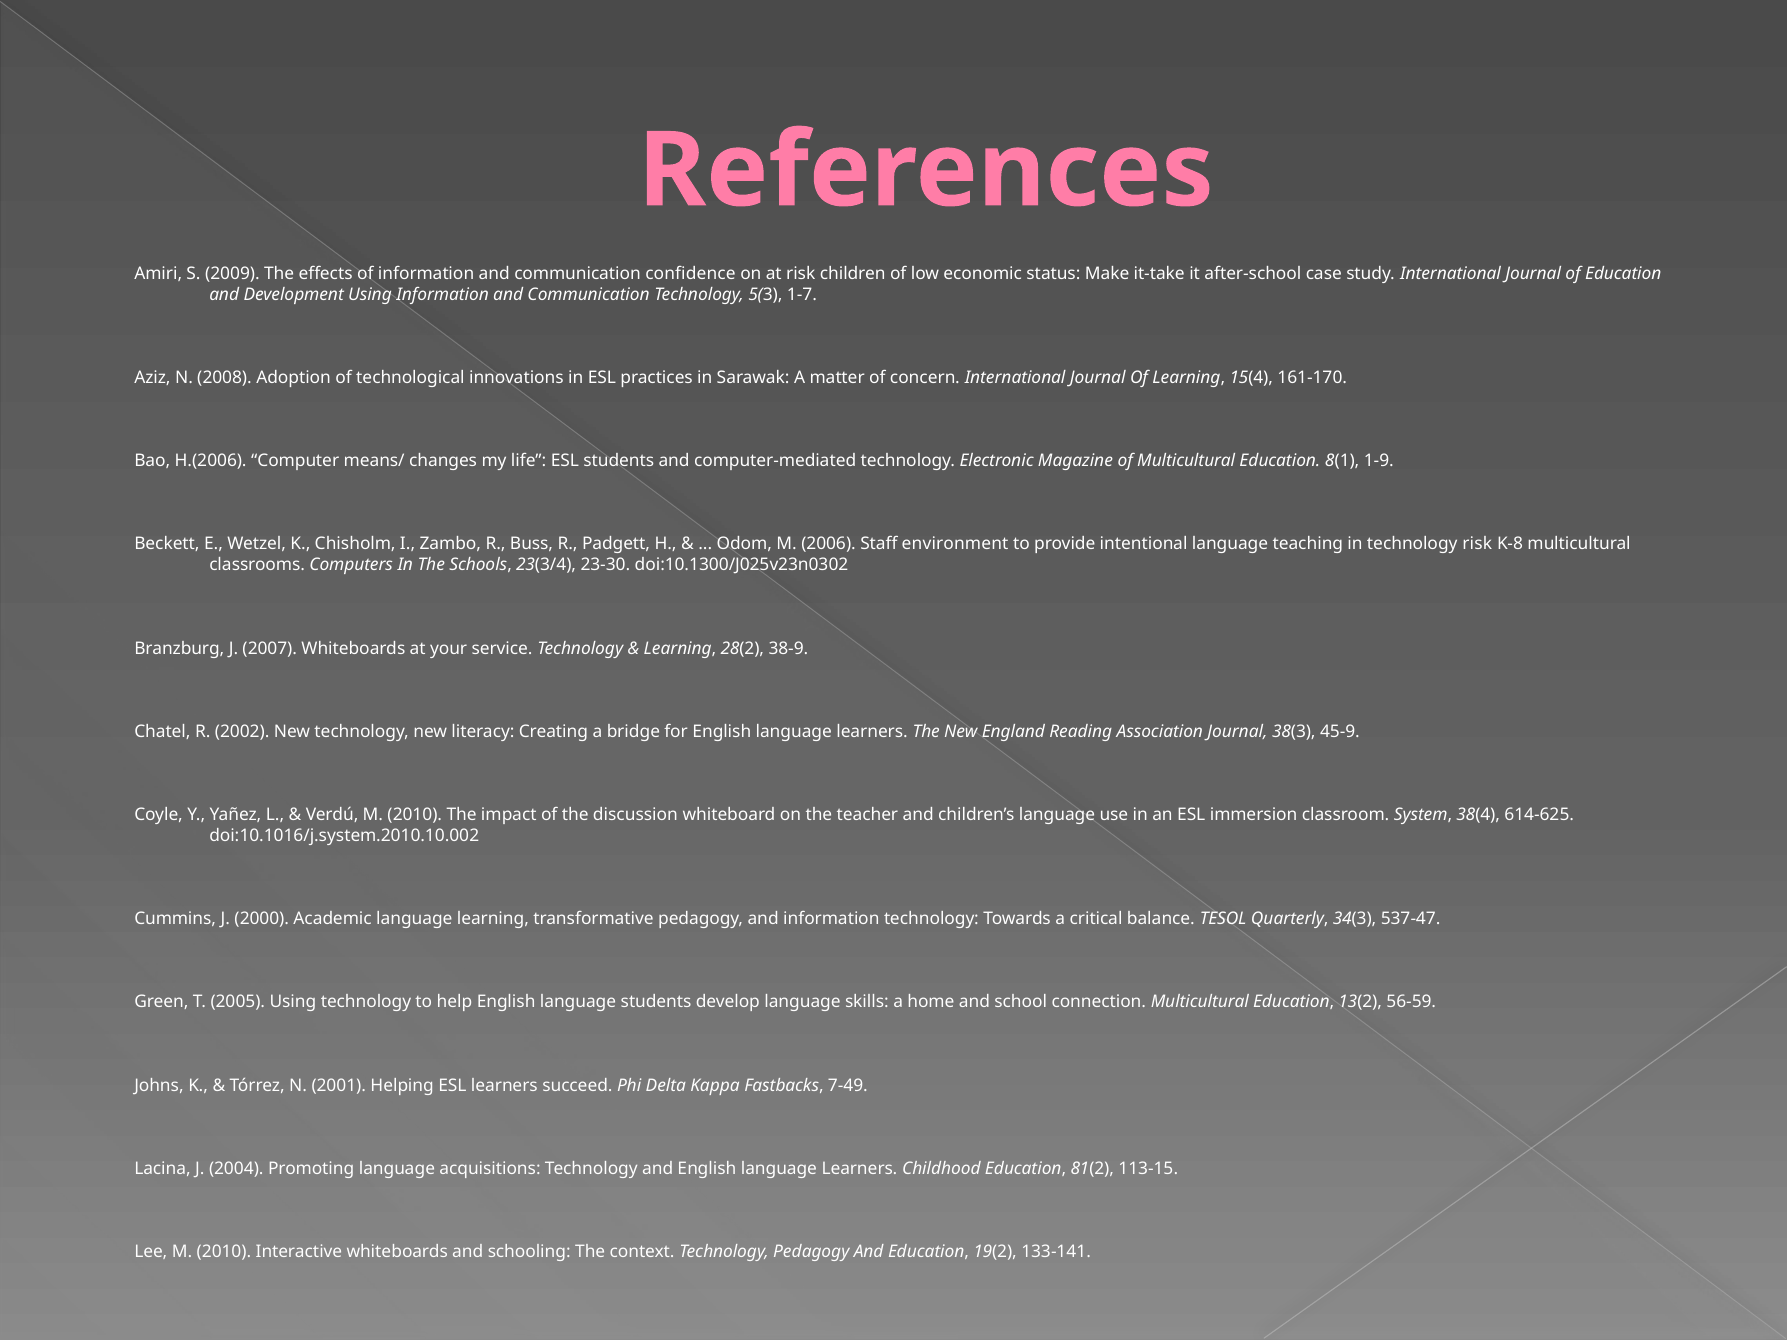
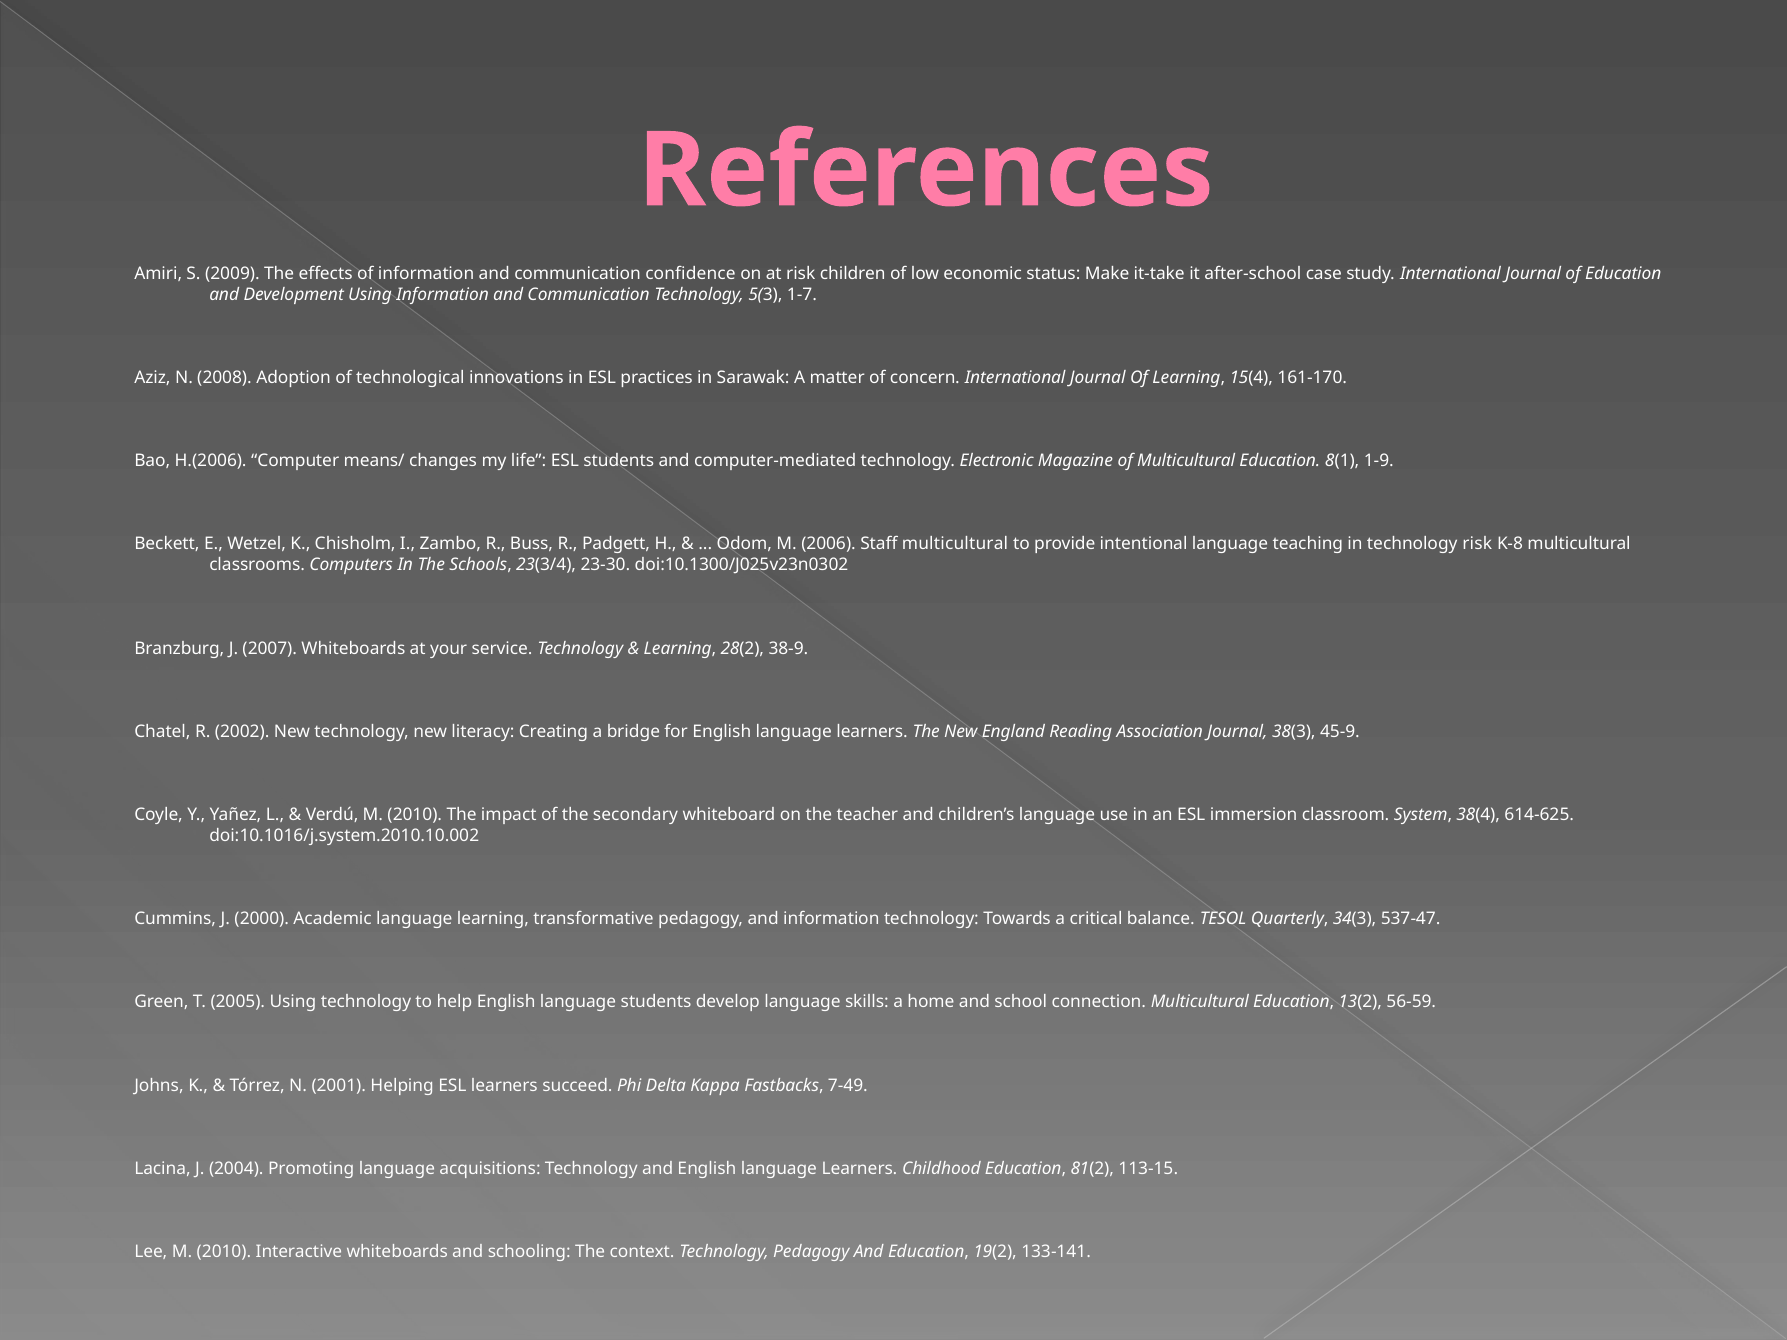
Staff environment: environment -> multicultural
discussion: discussion -> secondary
